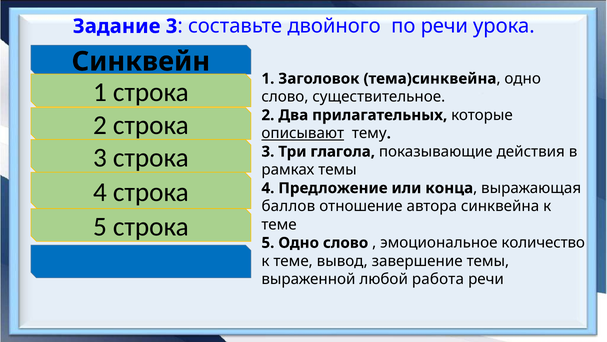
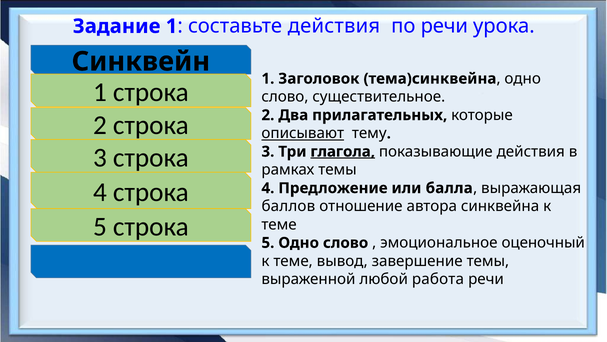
Задание 3: 3 -> 1
составьте двойного: двойного -> действия
глагола underline: none -> present
конца: конца -> балла
количество: количество -> оценочный
